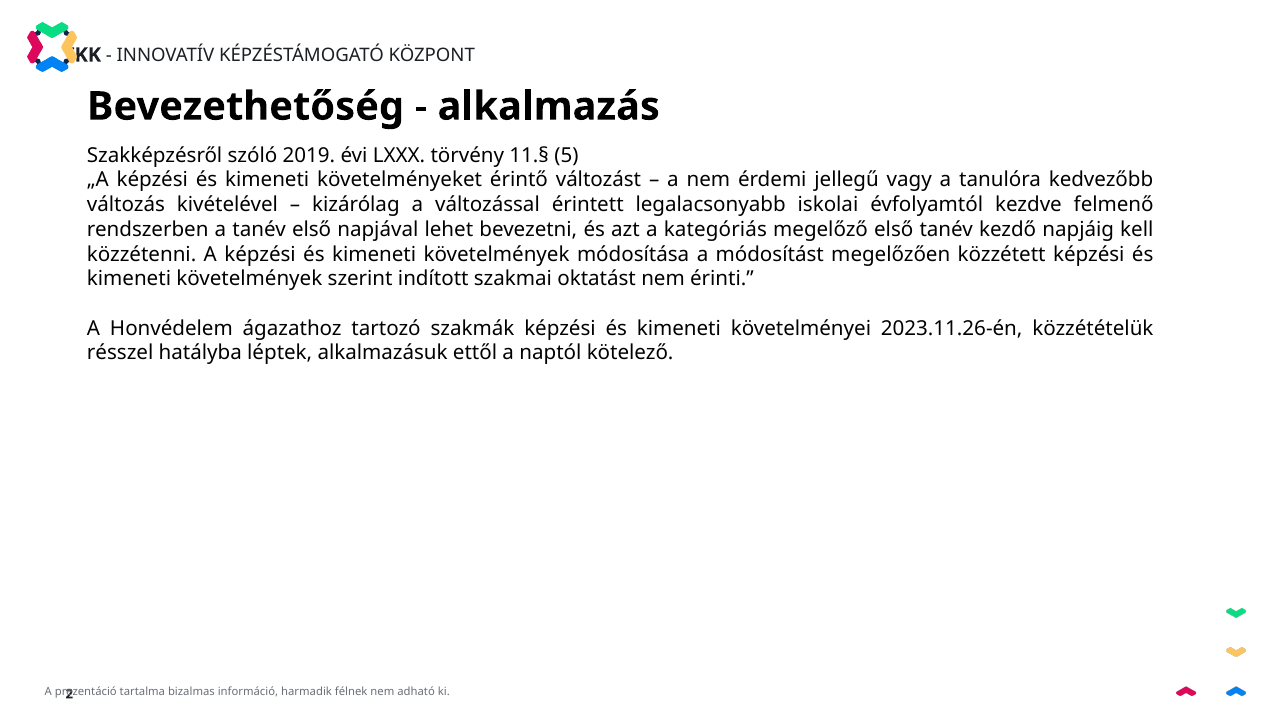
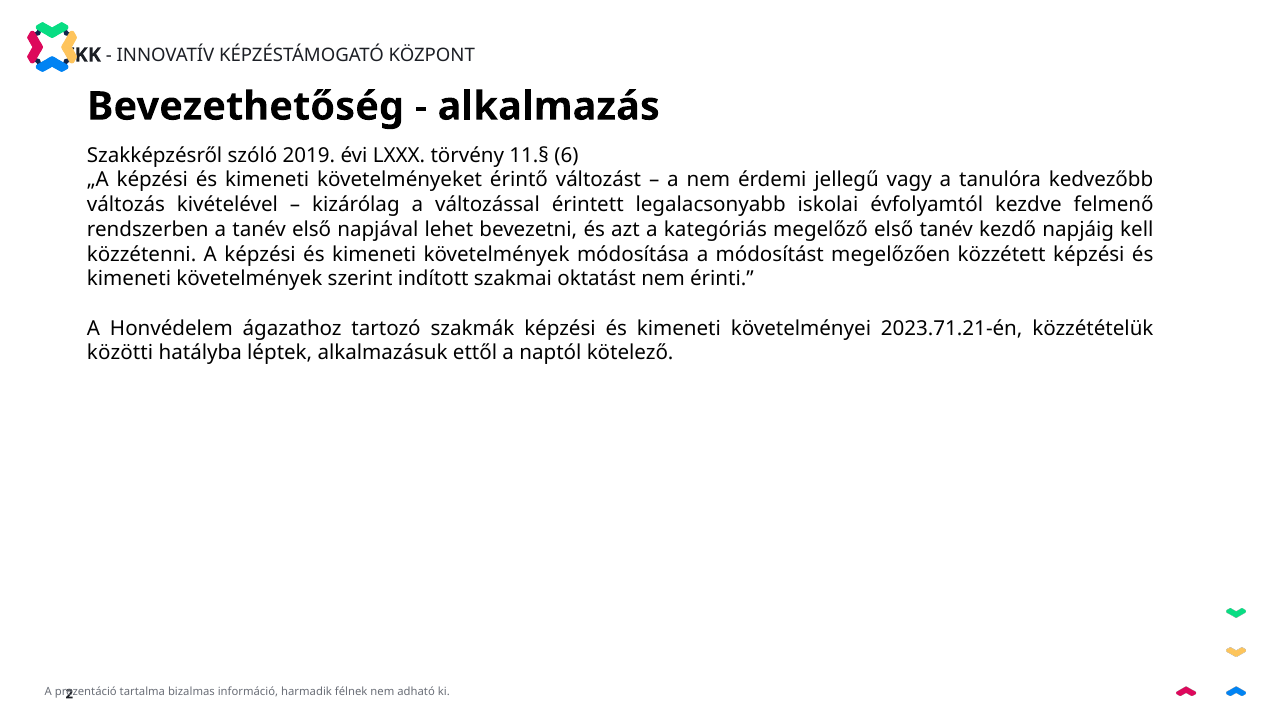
5: 5 -> 6
2023.11.26-én: 2023.11.26-én -> 2023.71.21-én
résszel: résszel -> közötti
